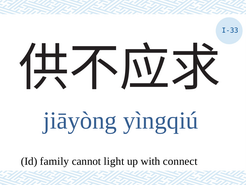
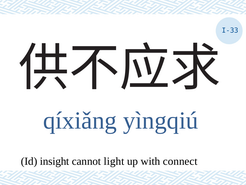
jiāyòng: jiāyòng -> qíxiǎng
family: family -> insight
